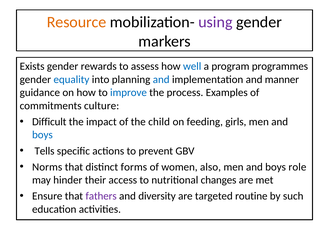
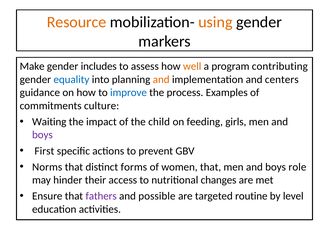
using colour: purple -> orange
Exists: Exists -> Make
rewards: rewards -> includes
well colour: blue -> orange
programmes: programmes -> contributing
and at (161, 80) colour: blue -> orange
manner: manner -> centers
Difficult: Difficult -> Waiting
boys at (42, 135) colour: blue -> purple
Tells: Tells -> First
women also: also -> that
diversity: diversity -> possible
such: such -> level
